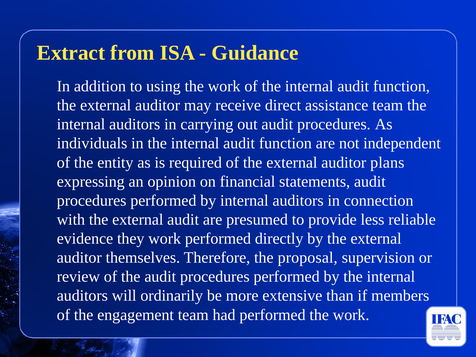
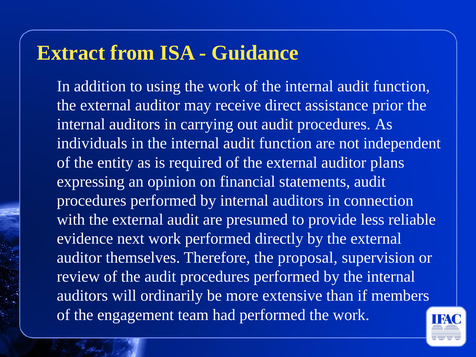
assistance team: team -> prior
they: they -> next
